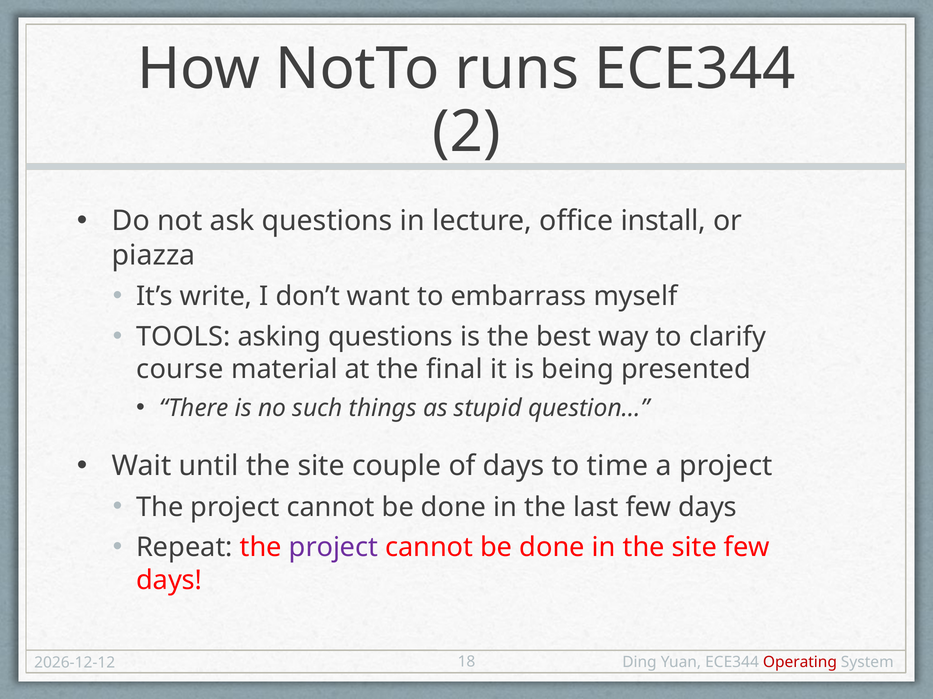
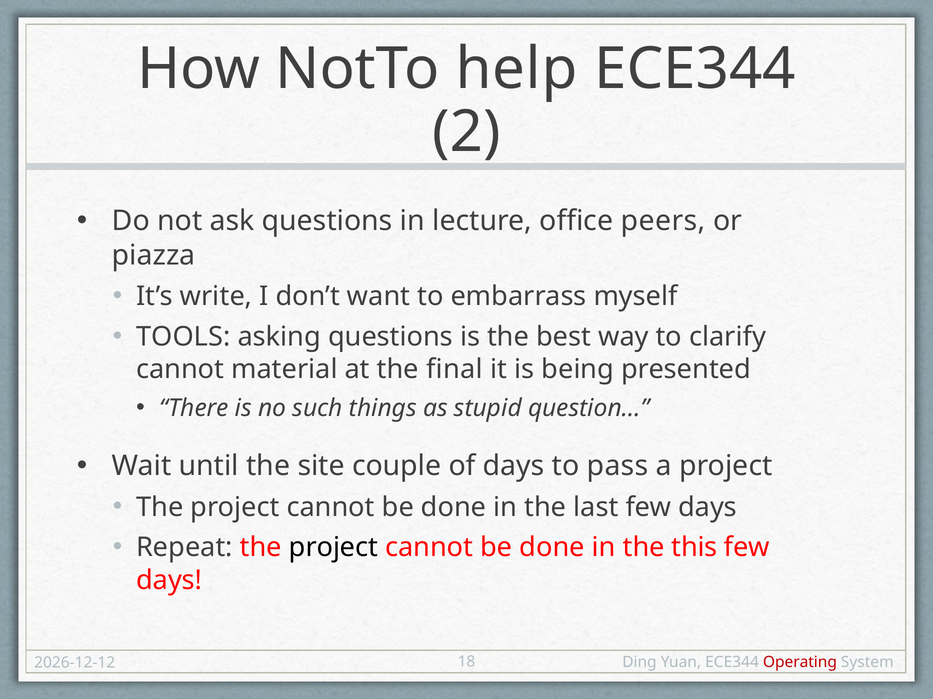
runs: runs -> help
install: install -> peers
course at (180, 370): course -> cannot
time: time -> pass
project at (333, 548) colour: purple -> black
in the site: site -> this
